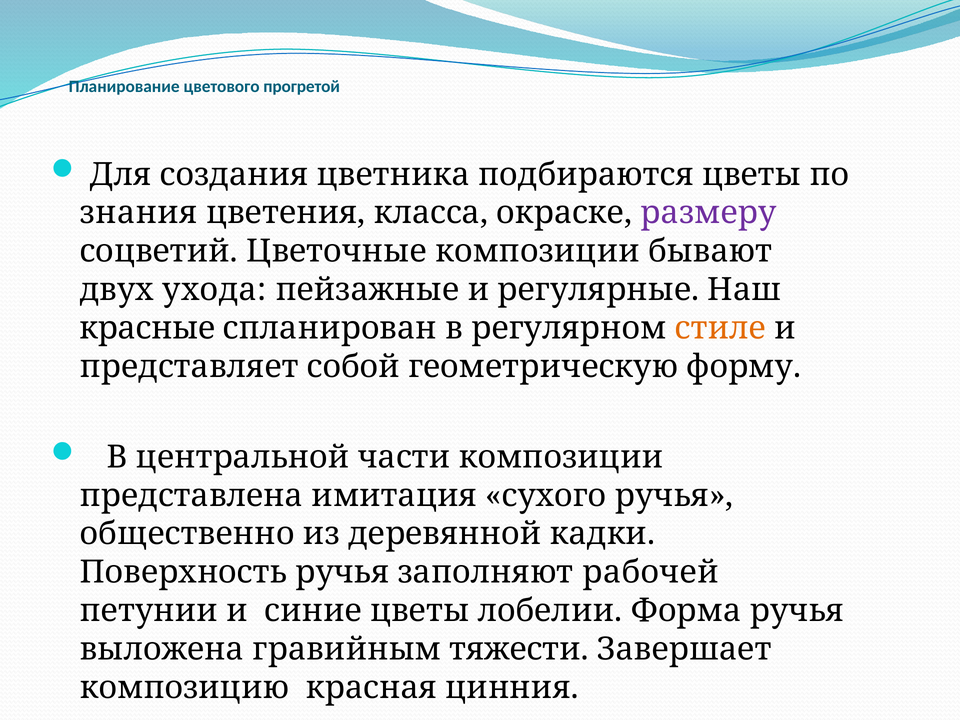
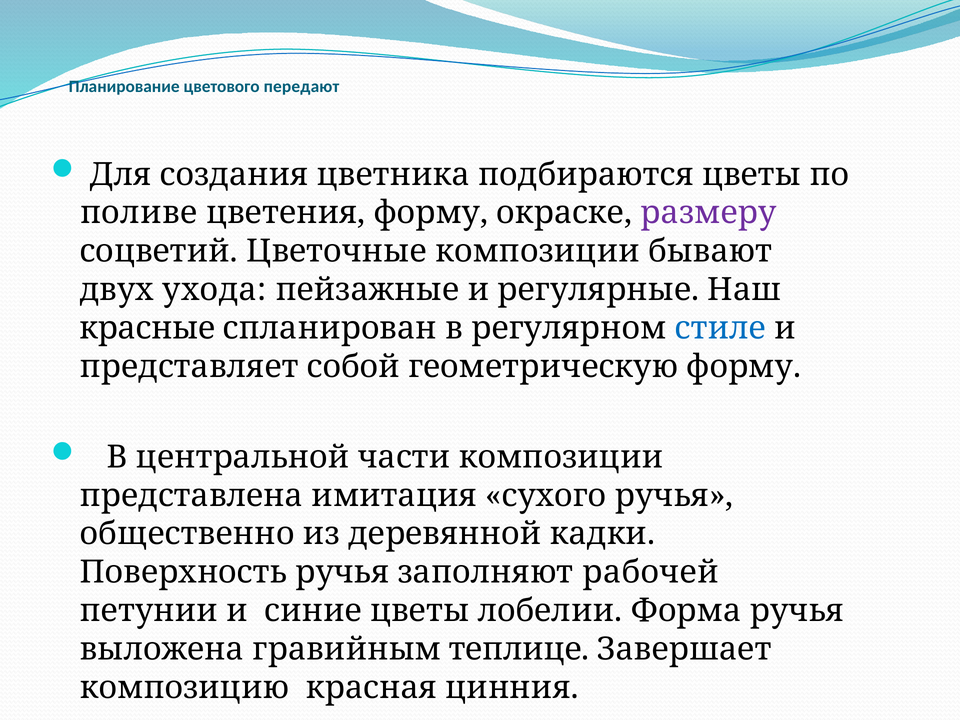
прогретой: прогретой -> передают
знания: знания -> поливе
цветения класса: класса -> форму
стиле colour: orange -> blue
тяжести: тяжести -> теплице
